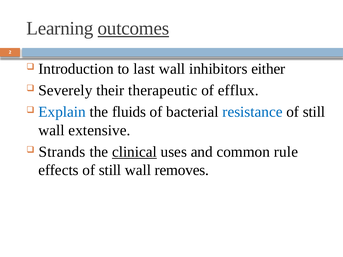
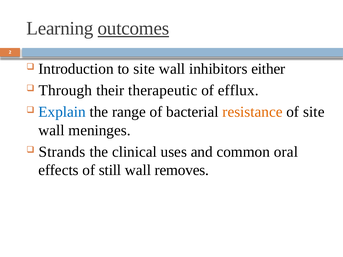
to last: last -> site
Severely: Severely -> Through
fluids: fluids -> range
resistance colour: blue -> orange
still at (314, 112): still -> site
extensive: extensive -> meninges
clinical underline: present -> none
rule: rule -> oral
